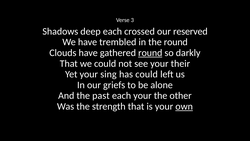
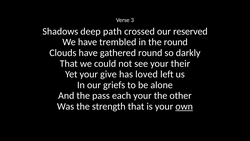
deep each: each -> path
round at (150, 53) underline: present -> none
sing: sing -> give
has could: could -> loved
past: past -> pass
